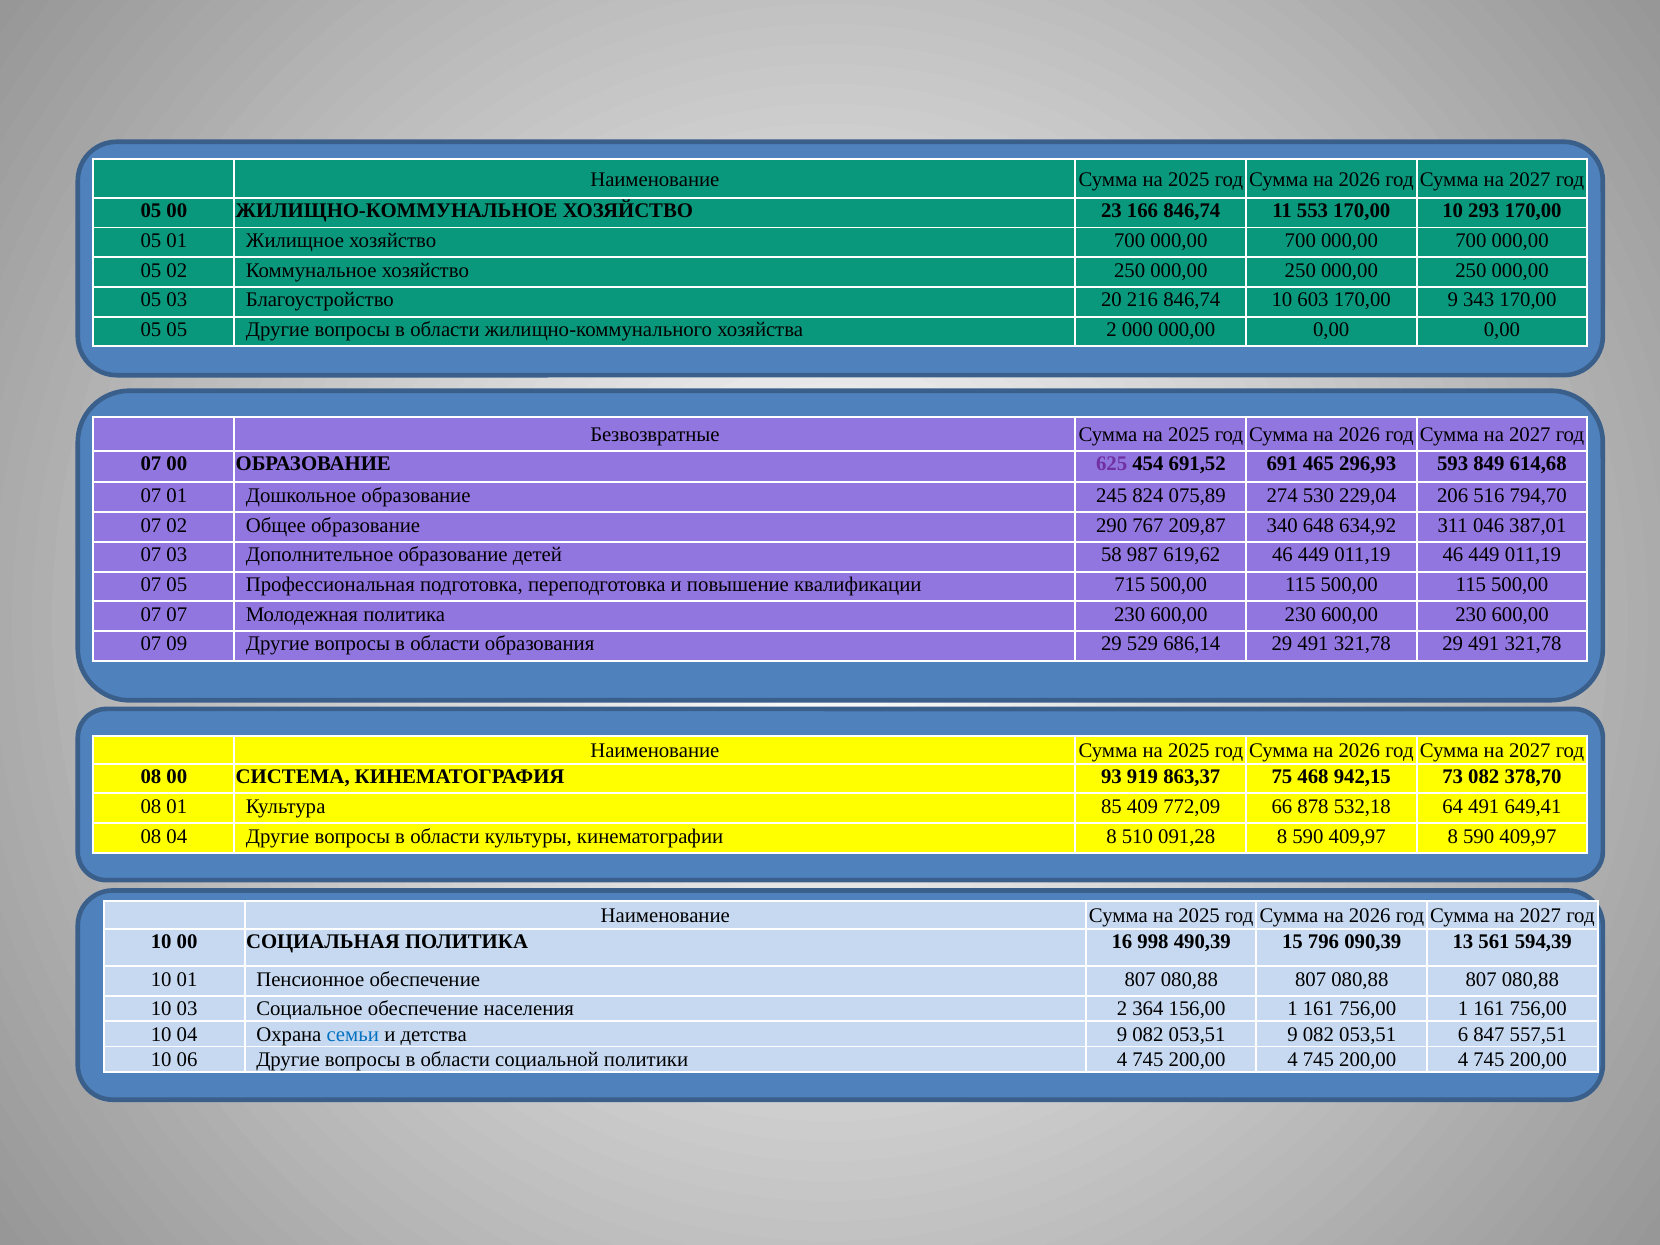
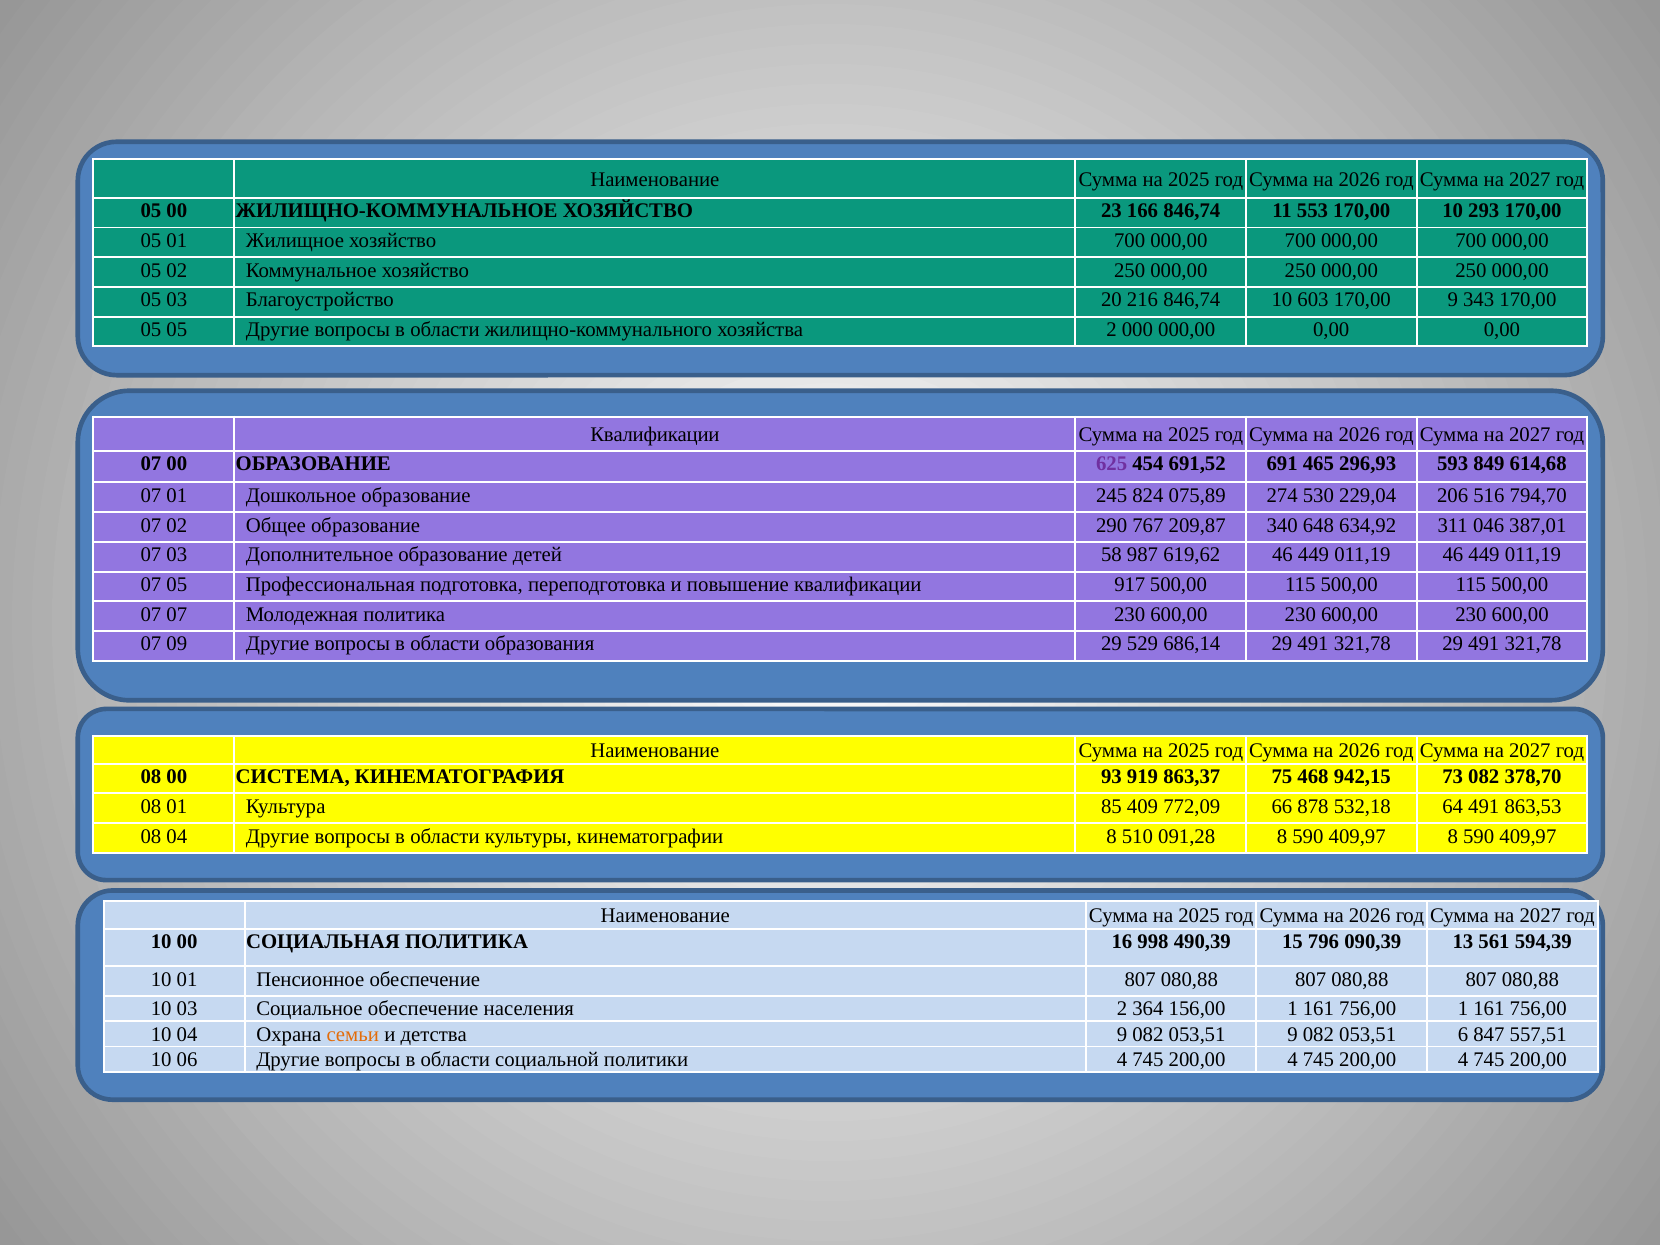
Безвозвратные at (655, 435): Безвозвратные -> Квалификации
715: 715 -> 917
649,41: 649,41 -> 863,53
семьи colour: blue -> orange
